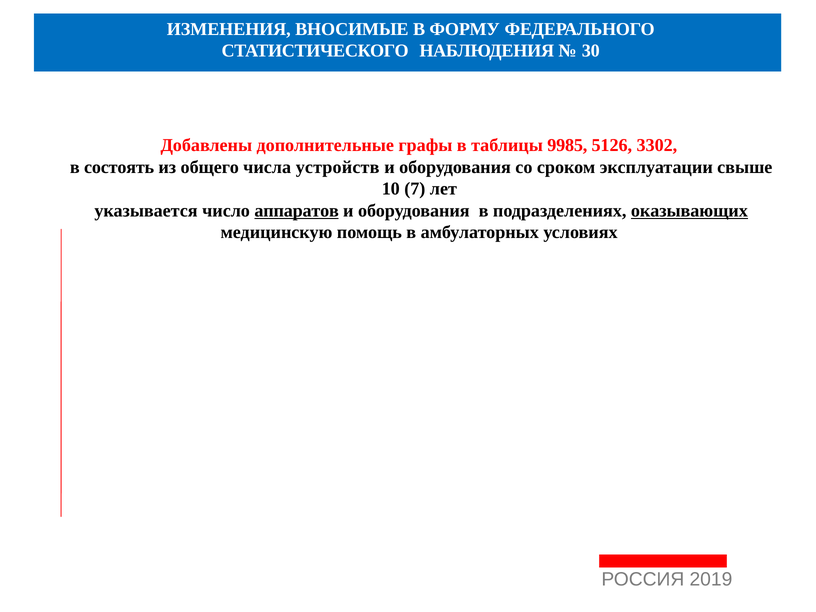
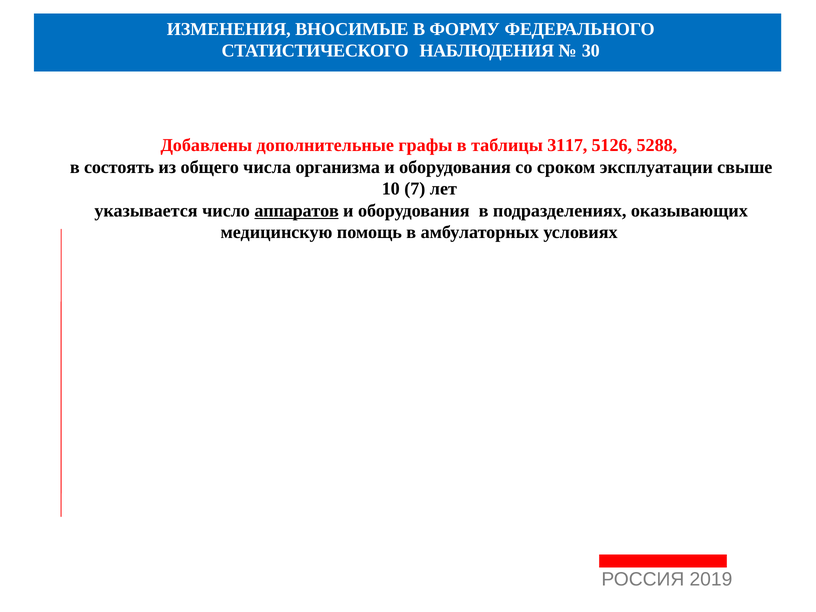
9985: 9985 -> 3117
3302: 3302 -> 5288
устройств: устройств -> организма
оказывающих underline: present -> none
